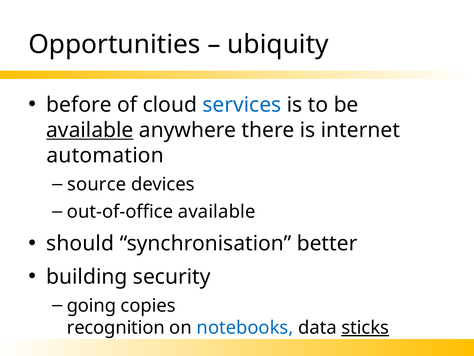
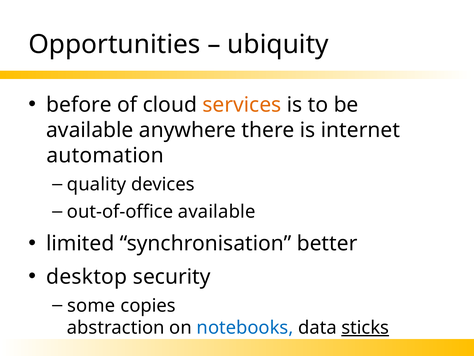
services colour: blue -> orange
available at (90, 130) underline: present -> none
source: source -> quality
should: should -> limited
building: building -> desktop
going: going -> some
recognition: recognition -> abstraction
